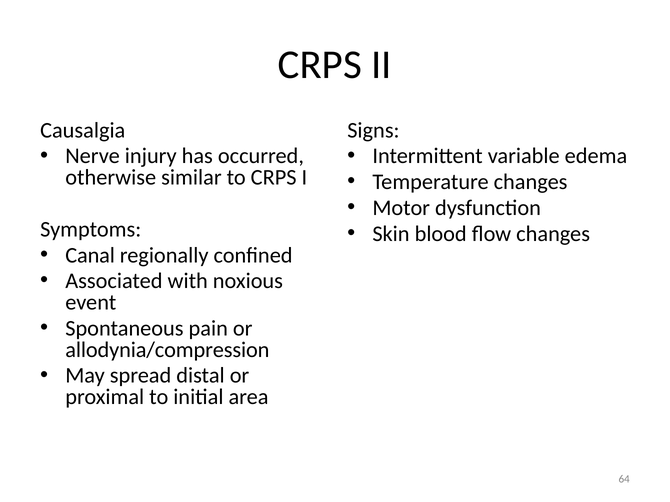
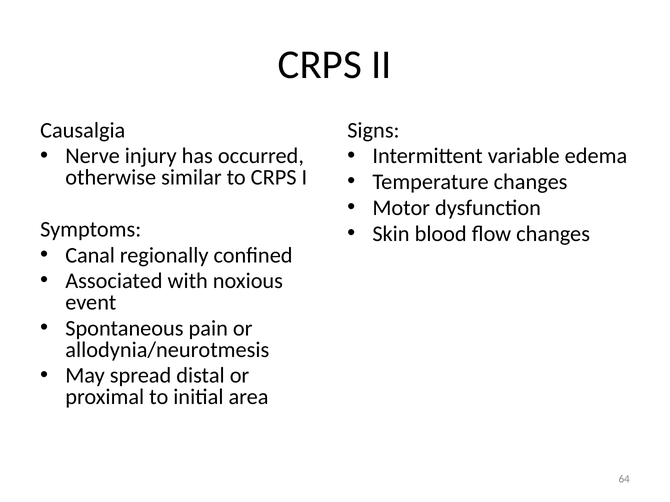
allodynia/compression: allodynia/compression -> allodynia/neurotmesis
